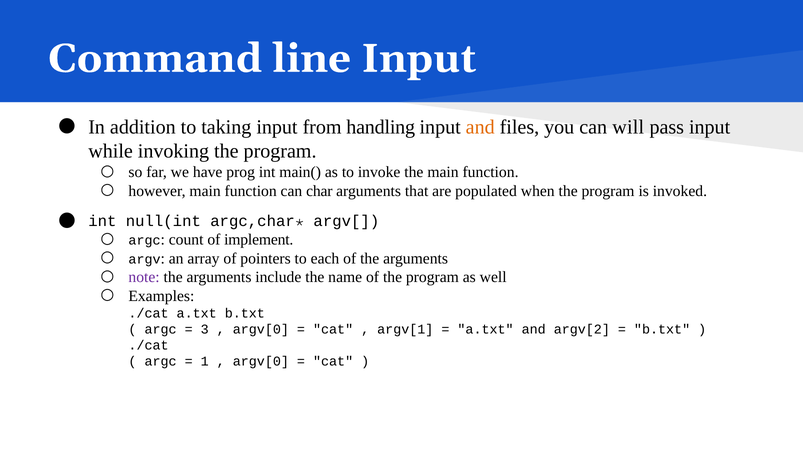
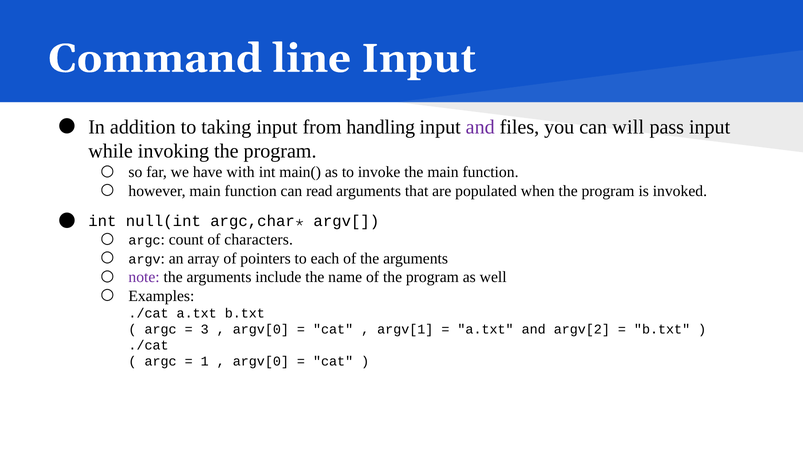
and at (480, 127) colour: orange -> purple
prog: prog -> with
char: char -> read
implement: implement -> characters
